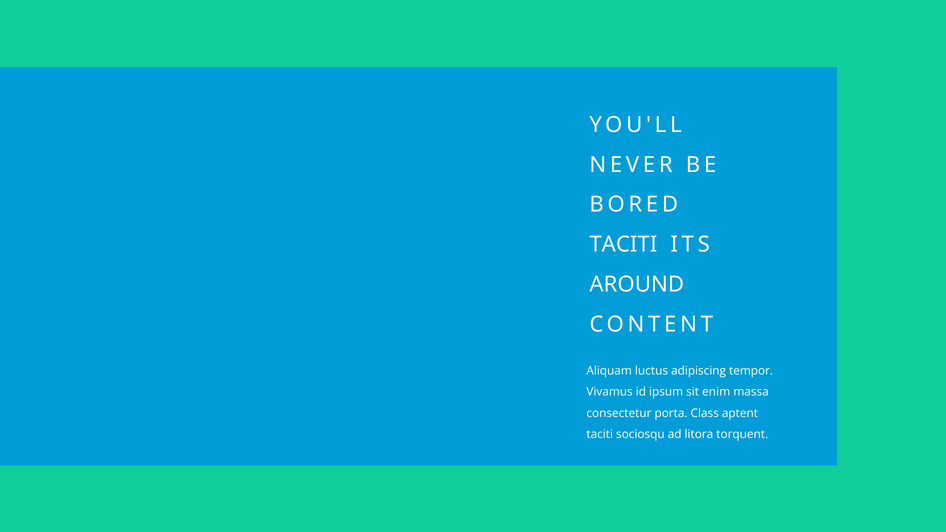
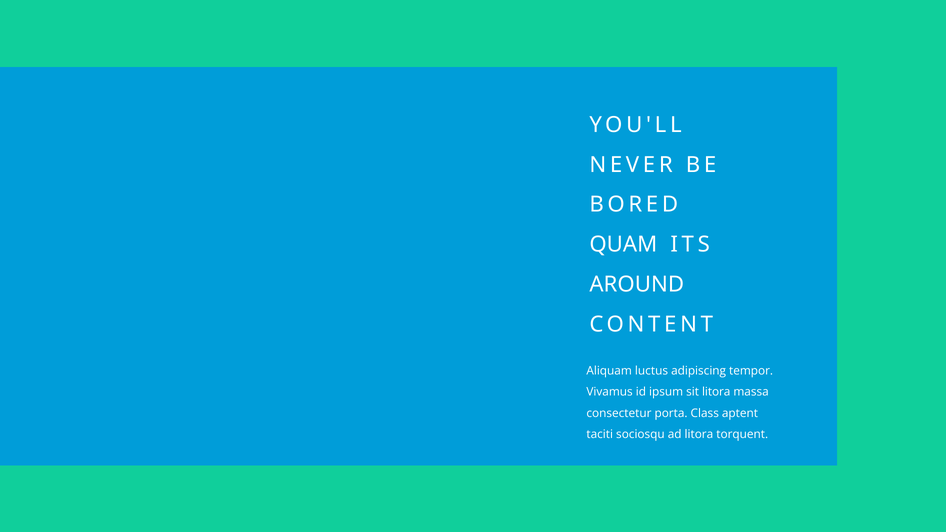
TACITI at (623, 245): TACITI -> QUAM
sit enim: enim -> litora
